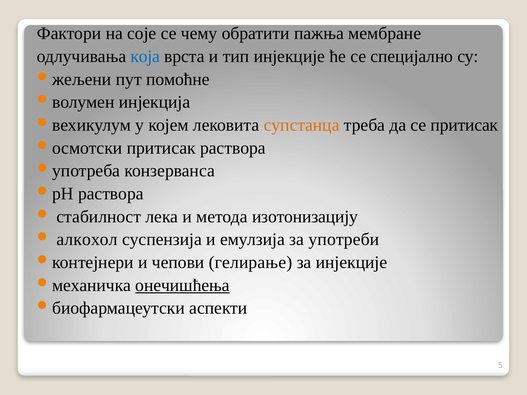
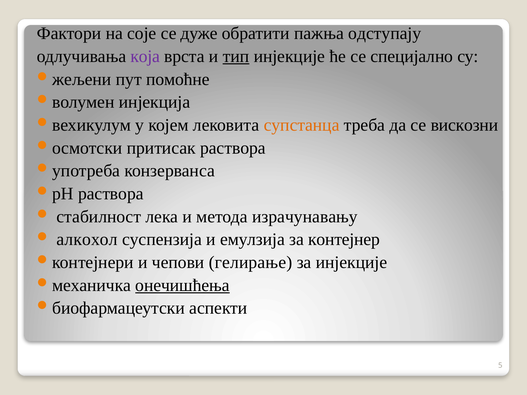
чему: чему -> дуже
мембране: мембране -> одступају
која colour: blue -> purple
тип underline: none -> present
се притисак: притисак -> вискозни
изотонизацију: изотонизацију -> израчунавању
употреби: употреби -> контејнер
